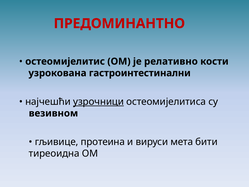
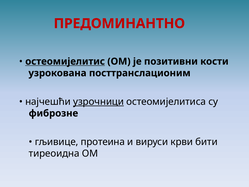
остеомијелитис underline: none -> present
релативно: релативно -> позитивни
гастроинтестинални: гастроинтестинални -> посттранслационим
везивном: везивном -> фиброзне
мета: мета -> крви
